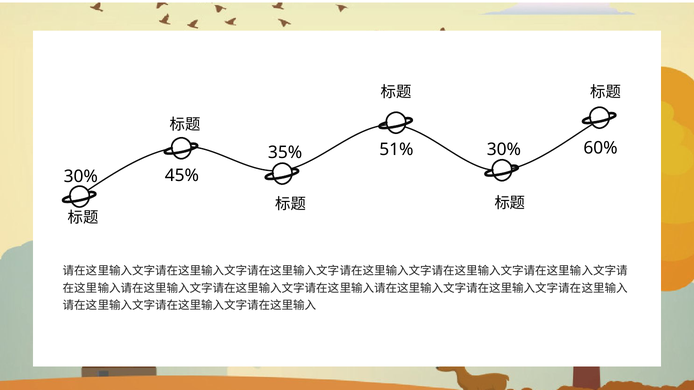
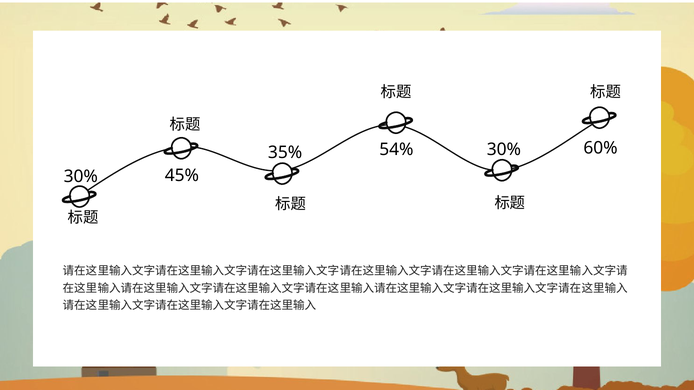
51%: 51% -> 54%
